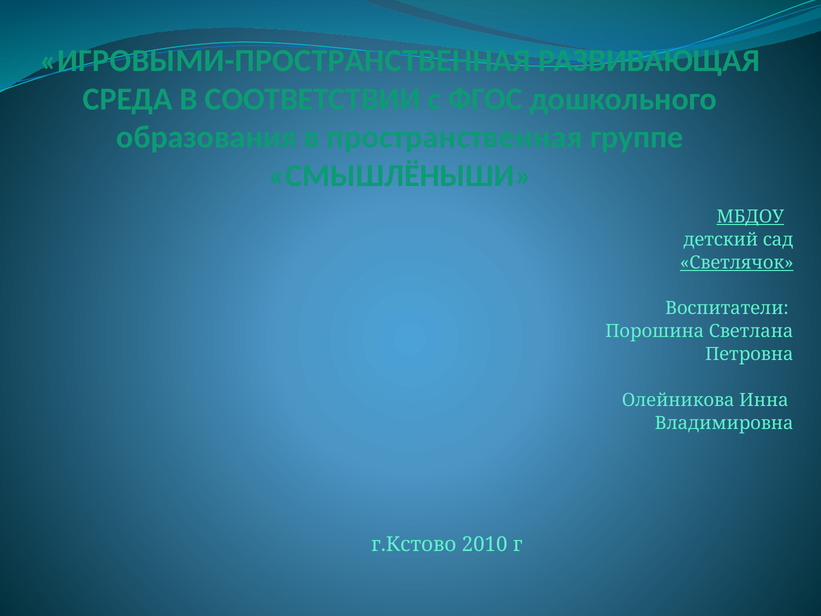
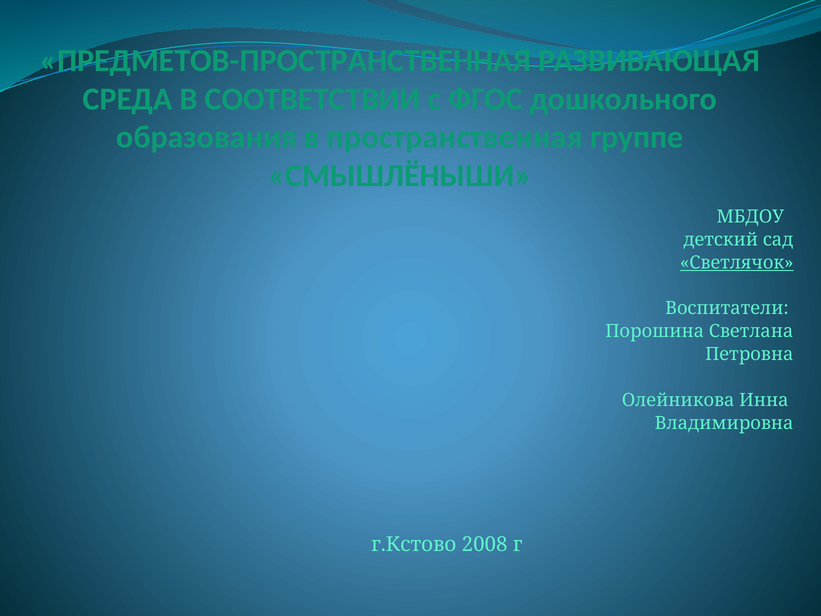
ИГРОВЫМИ-ПРОСТРАНСТВЕННАЯ: ИГРОВЫМИ-ПРОСТРАНСТВЕННАЯ -> ПРЕДМЕТОВ-ПРОСТРАНСТВЕННАЯ
МБДОУ underline: present -> none
2010: 2010 -> 2008
